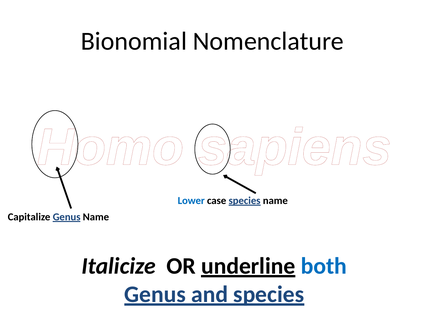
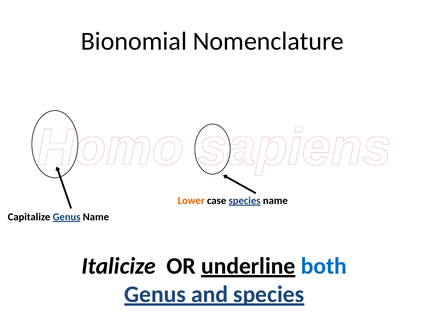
Lower colour: blue -> orange
